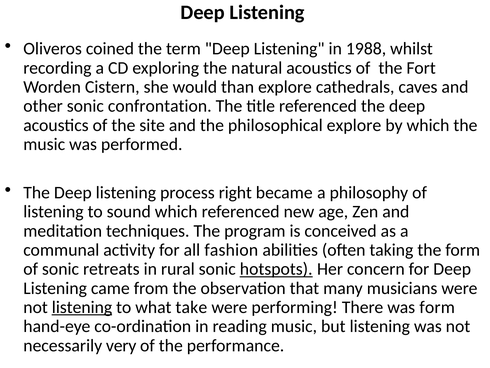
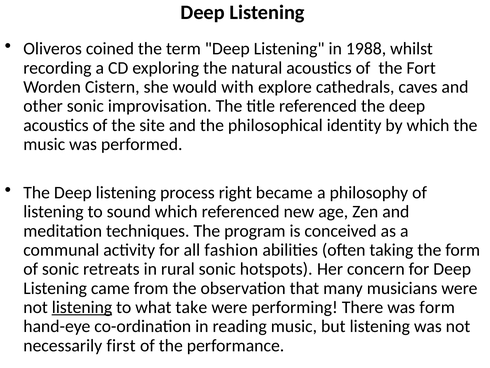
than: than -> with
confrontation: confrontation -> improvisation
philosophical explore: explore -> identity
hotspots underline: present -> none
very: very -> first
